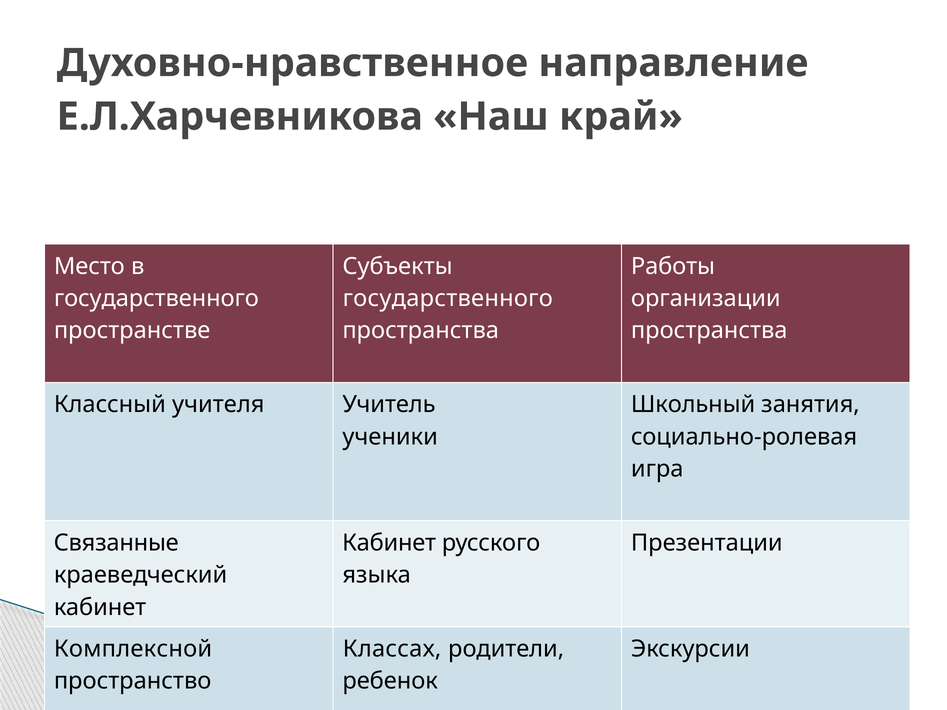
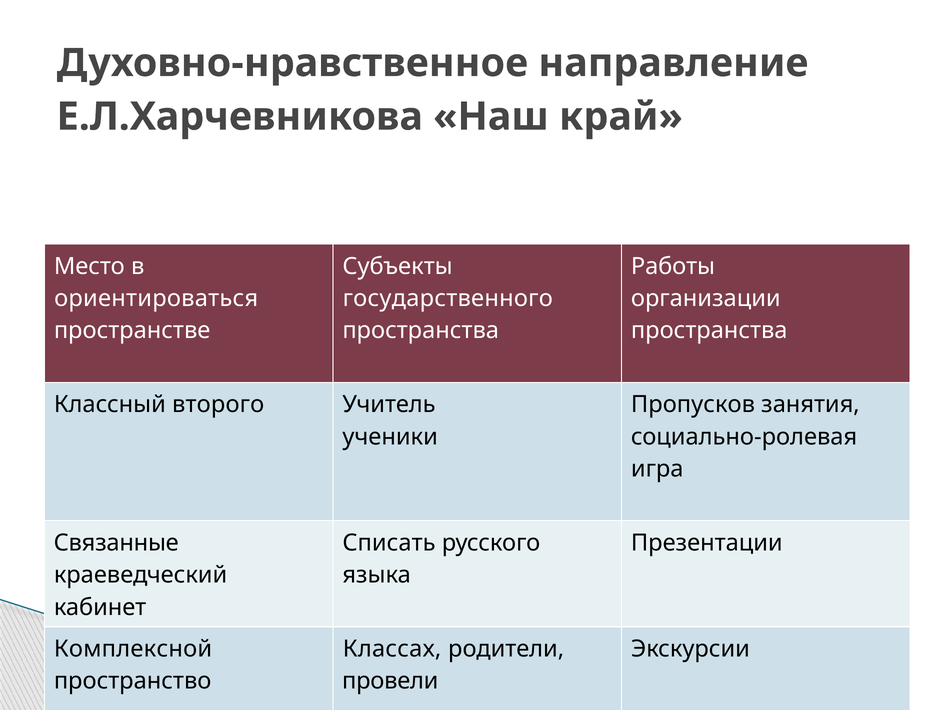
государственного at (156, 299): государственного -> ориентироваться
учителя: учителя -> второго
Школьный: Школьный -> Пропусков
Кабинет at (389, 543): Кабинет -> Списать
ребенок: ребенок -> провели
